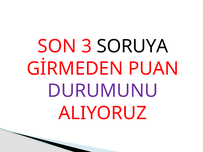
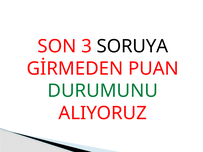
DURUMUNU colour: purple -> green
